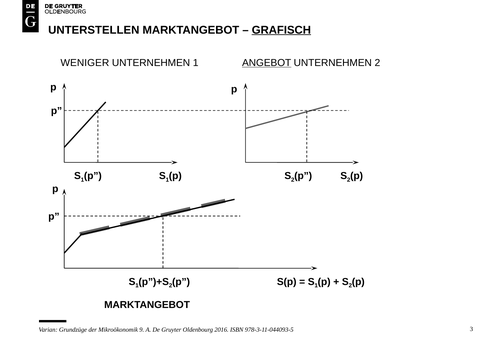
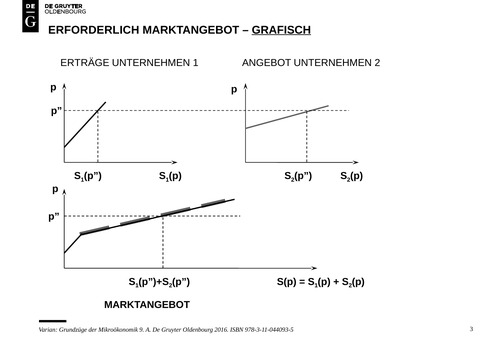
UNTERSTELLEN: UNTERSTELLEN -> ERFORDERLICH
WENIGER: WENIGER -> ERTRÄGE
ANGEBOT underline: present -> none
